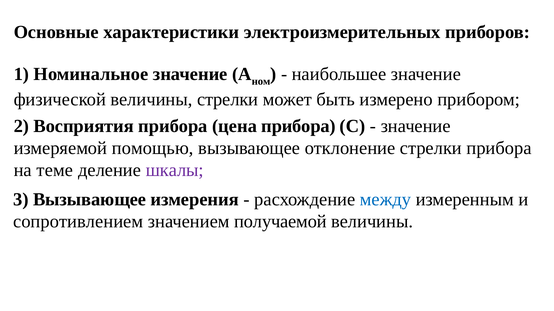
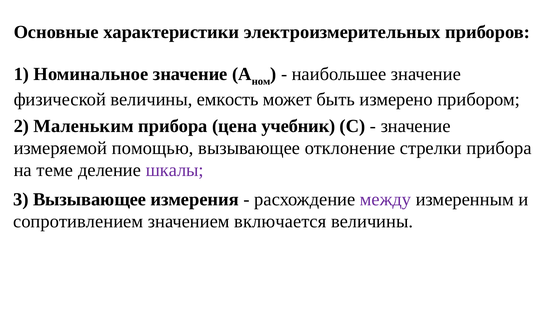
величины стрелки: стрелки -> емкость
Восприятия: Восприятия -> Маленьким
цена прибора: прибора -> учебник
между colour: blue -> purple
получаемой: получаемой -> включается
